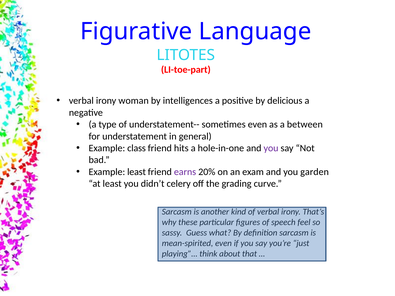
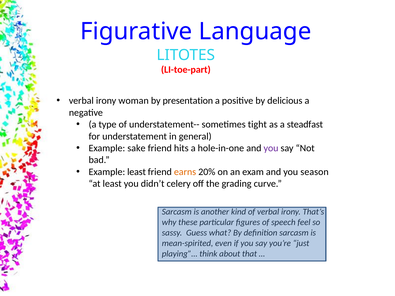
intelligences: intelligences -> presentation
sometimes even: even -> tight
between: between -> steadfast
class: class -> sake
earns colour: purple -> orange
garden: garden -> season
